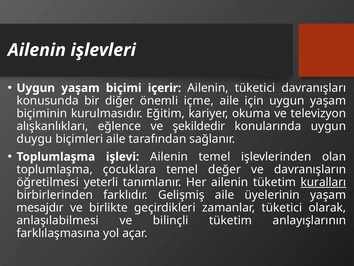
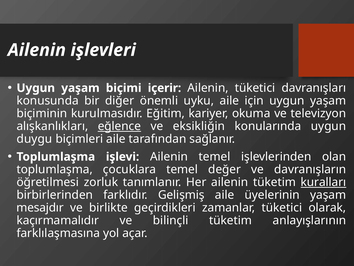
içme: içme -> uyku
eğlence underline: none -> present
şekildedir: şekildedir -> eksikliğin
yeterli: yeterli -> zorluk
anlaşılabilmesi: anlaşılabilmesi -> kaçırmamalıdır
